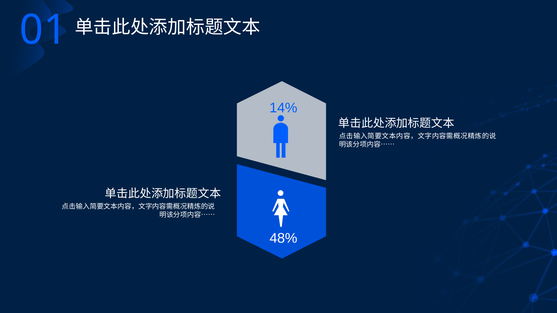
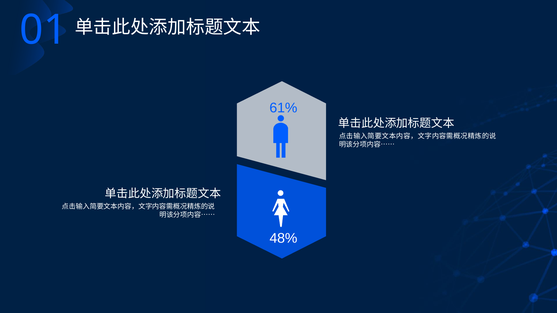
14%: 14% -> 61%
